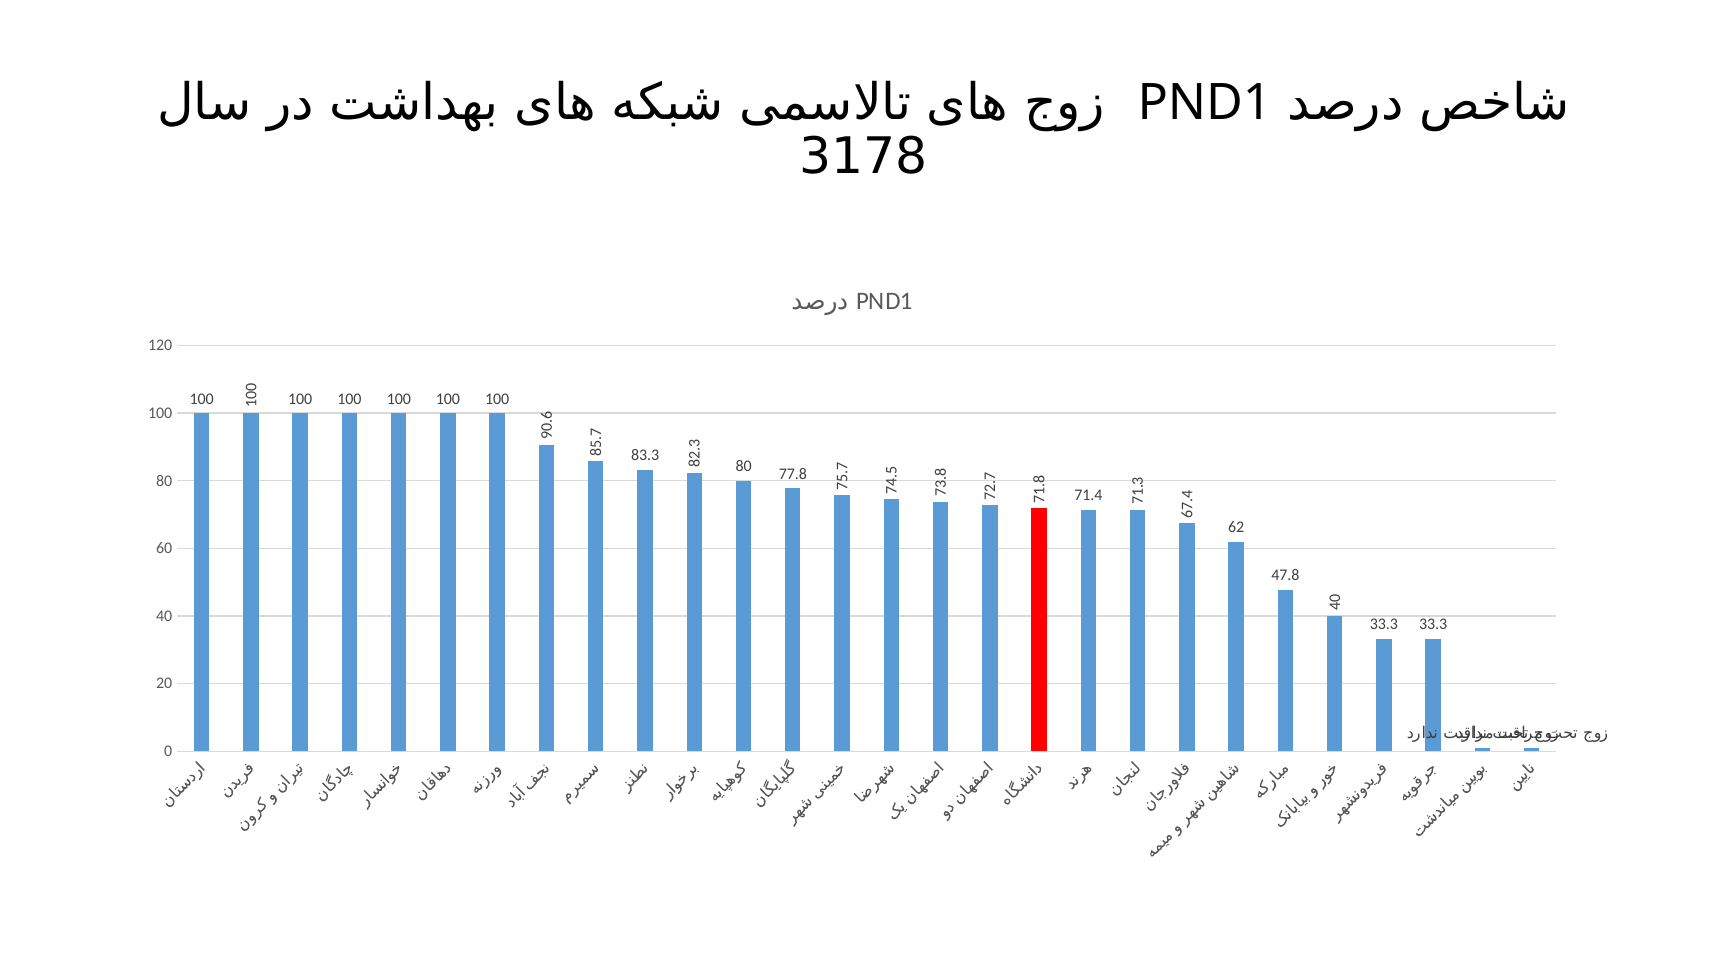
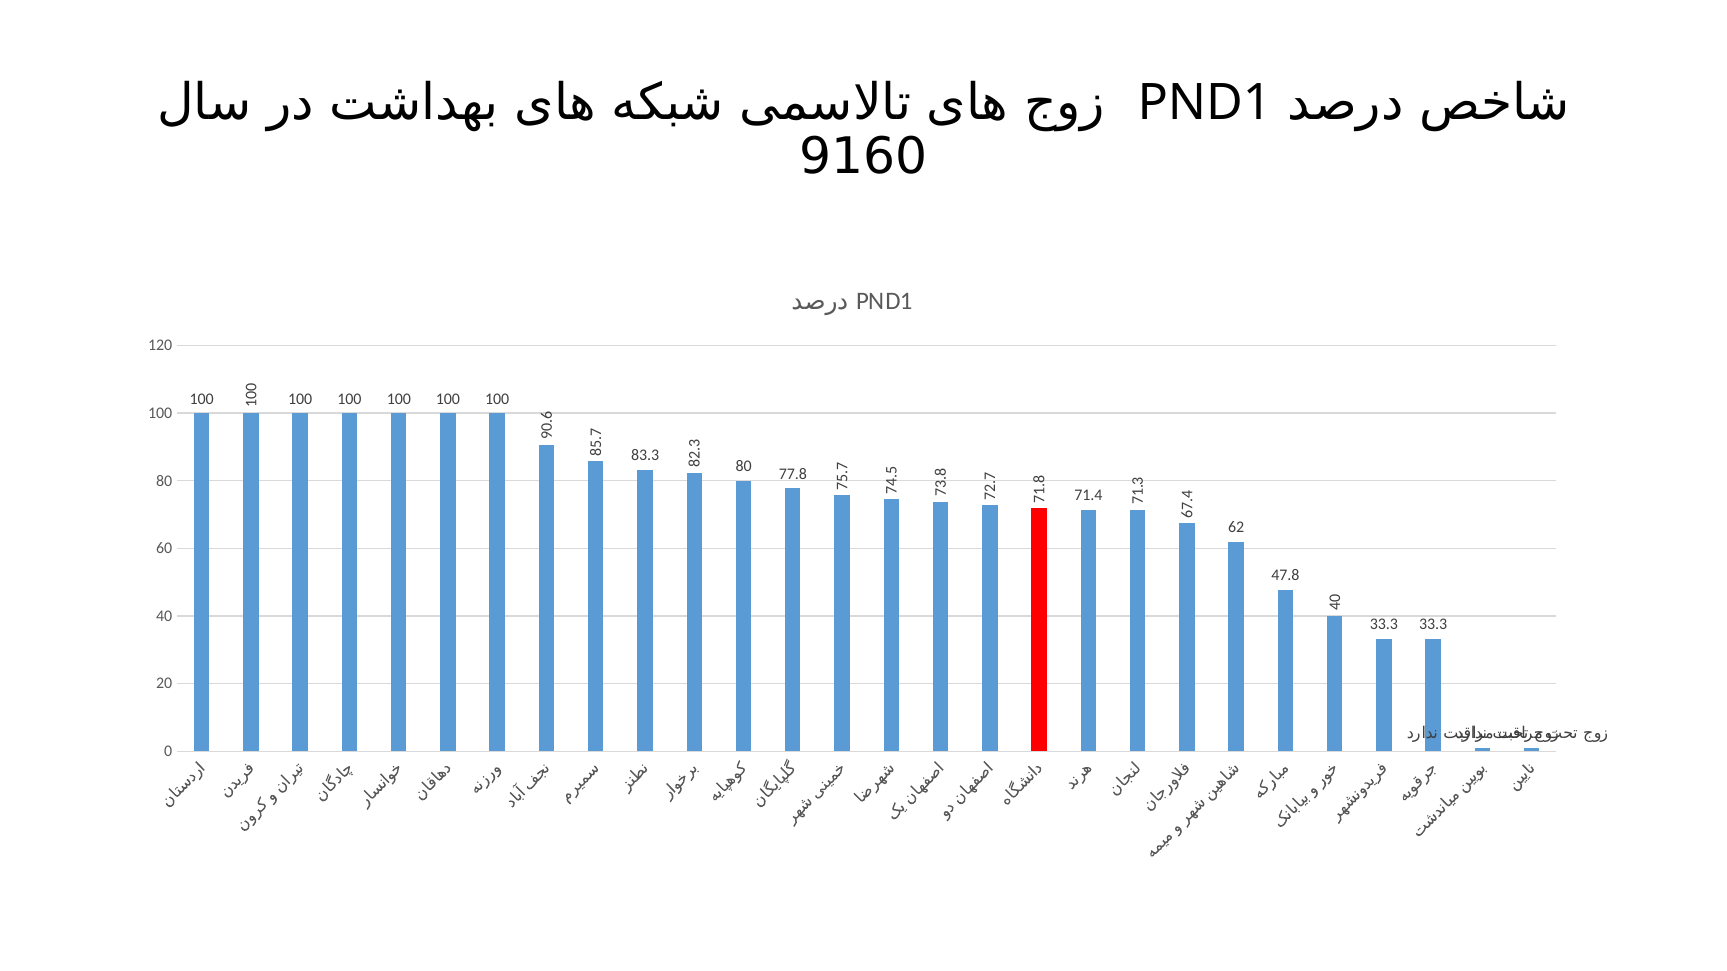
3178: 3178 -> 9160
